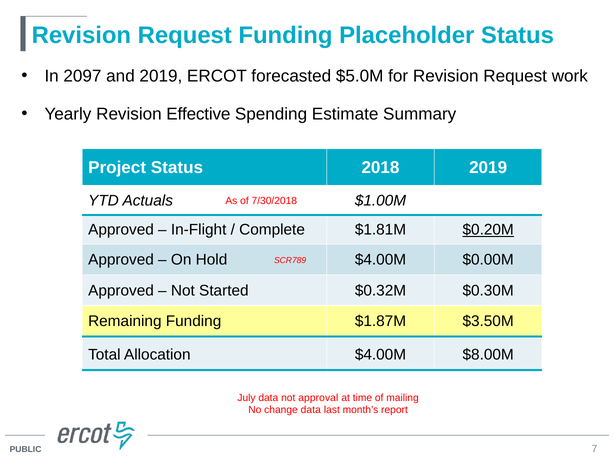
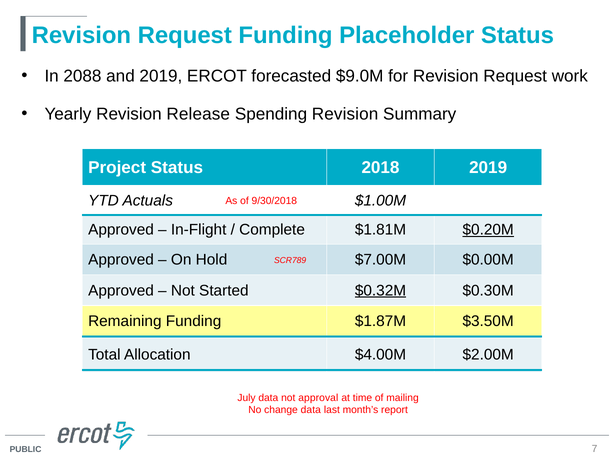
2097: 2097 -> 2088
$5.0M: $5.0M -> $9.0M
Effective: Effective -> Release
Spending Estimate: Estimate -> Revision
7/30/2018: 7/30/2018 -> 9/30/2018
Hold $4.00M: $4.00M -> $7.00M
$0.32M underline: none -> present
$8.00M: $8.00M -> $2.00M
